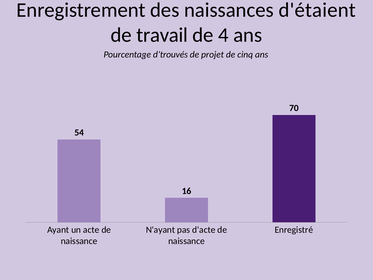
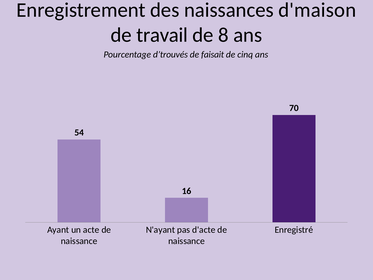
d'étaient: d'étaient -> d'maison
4: 4 -> 8
projet: projet -> faisait
